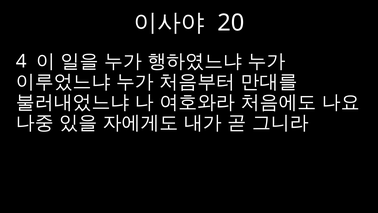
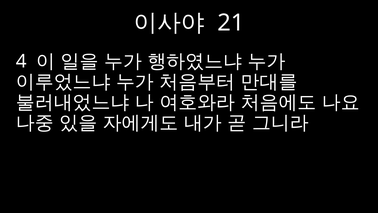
20: 20 -> 21
